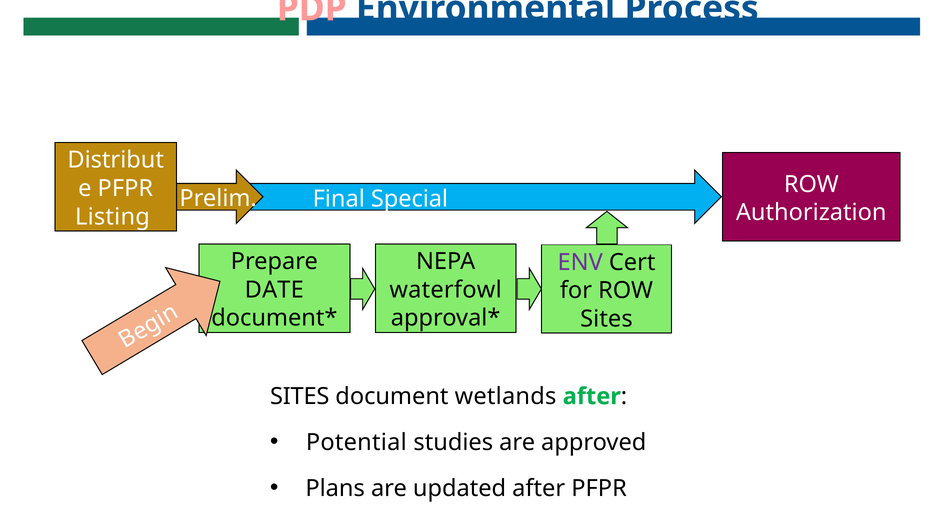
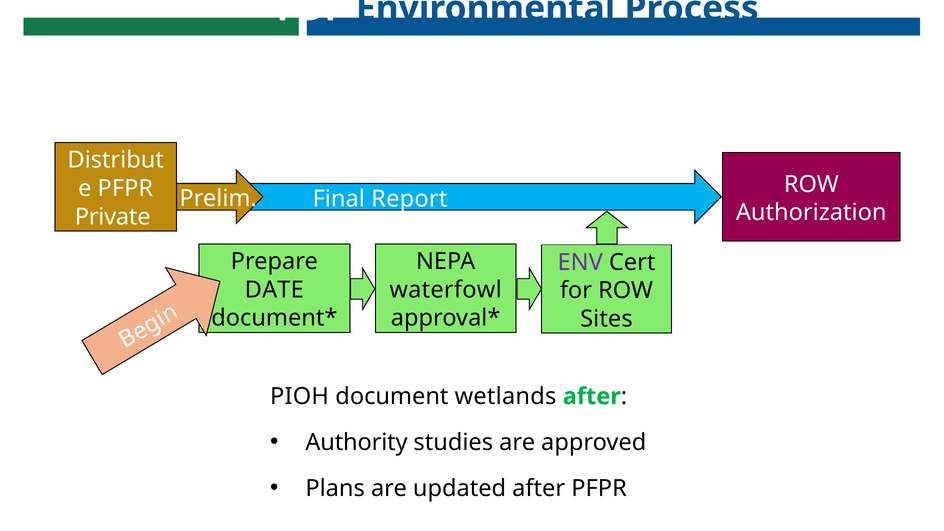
PDP colour: pink -> white
Special: Special -> Report
Listing: Listing -> Private
SITES at (300, 396): SITES -> PIOH
Potential: Potential -> Authority
